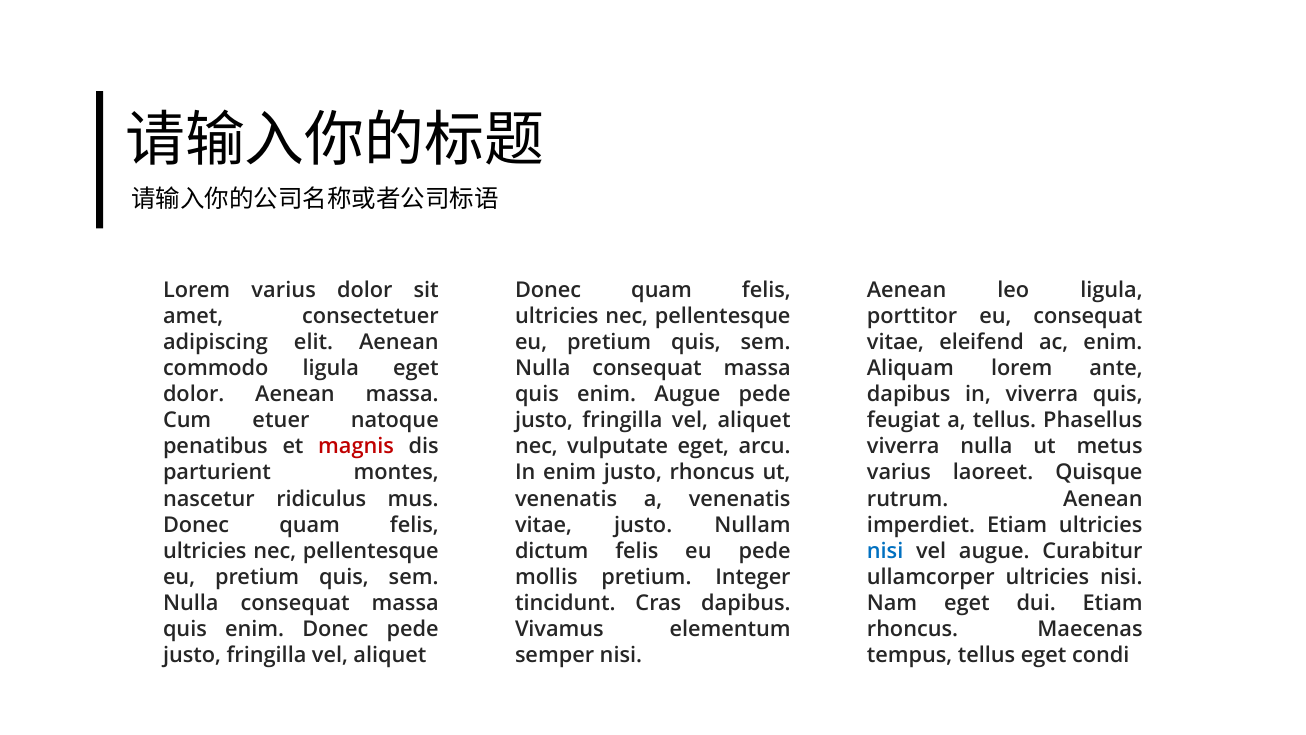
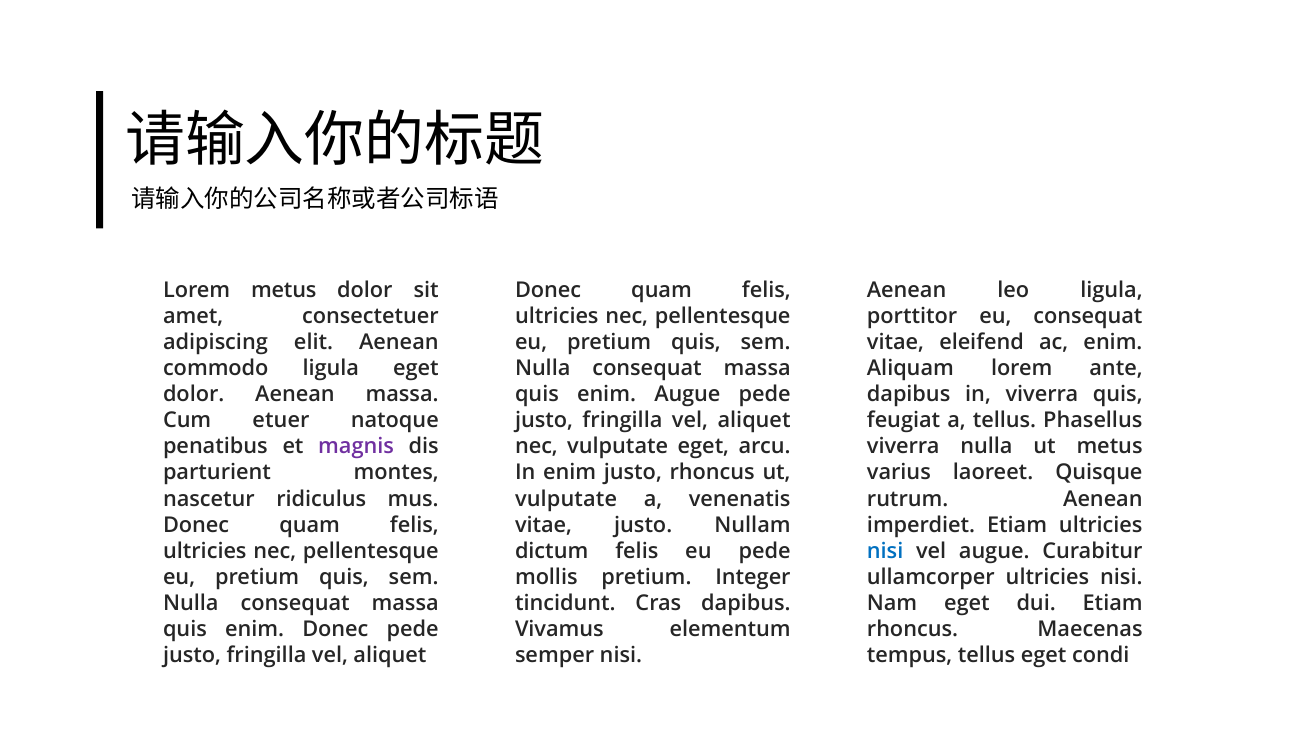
Lorem varius: varius -> metus
magnis colour: red -> purple
venenatis at (566, 499): venenatis -> vulputate
